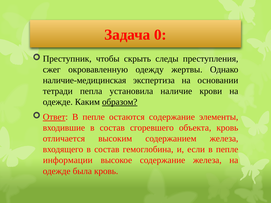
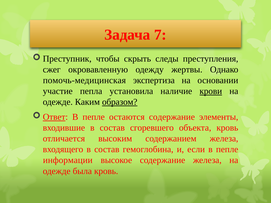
0: 0 -> 7
наличие-медицинская: наличие-медицинская -> помочь-медицинская
тетради: тетради -> участие
крови underline: none -> present
